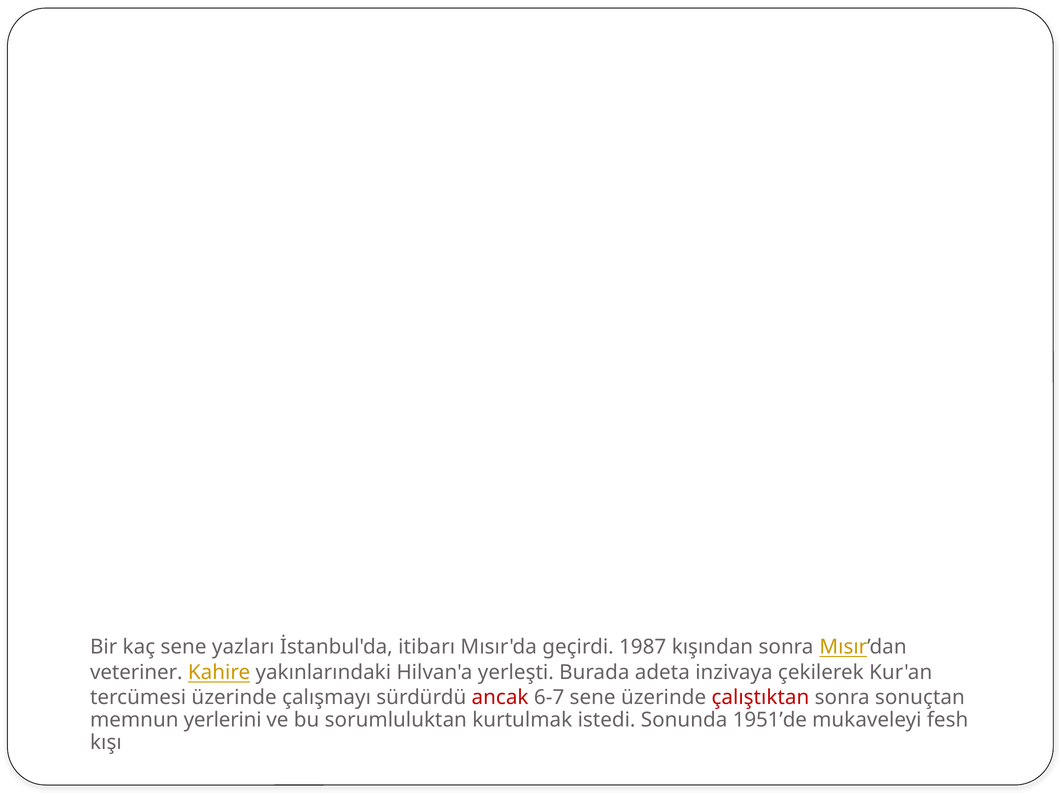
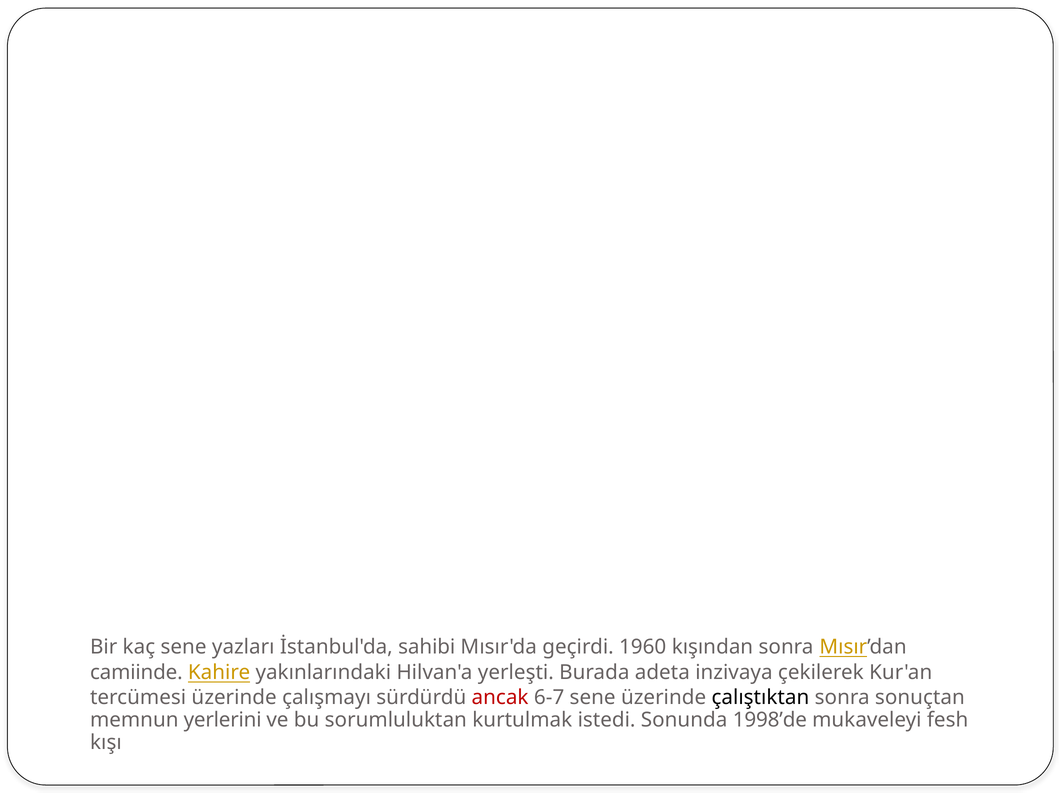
itibarı: itibarı -> sahibi
1987: 1987 -> 1960
veteriner: veteriner -> camiinde
çalıştıktan colour: red -> black
1951’de: 1951’de -> 1998’de
